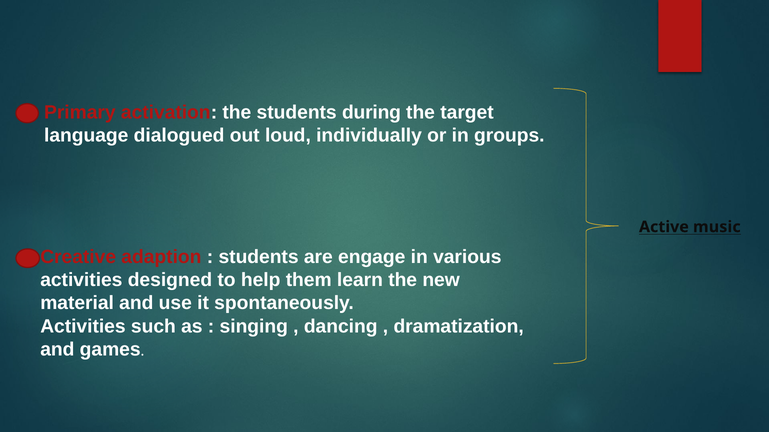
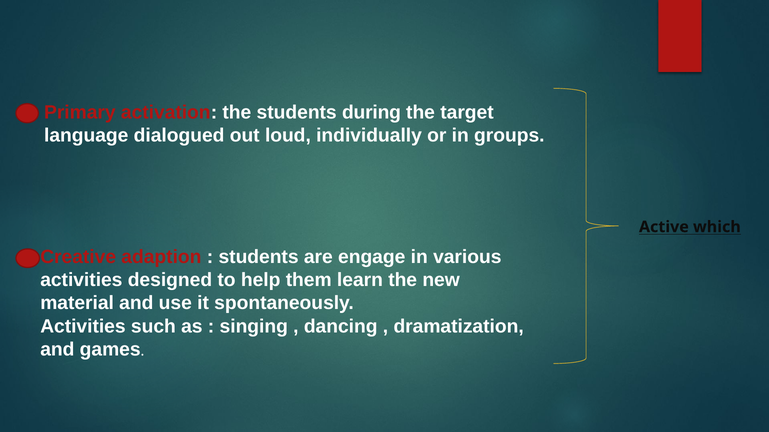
music: music -> which
